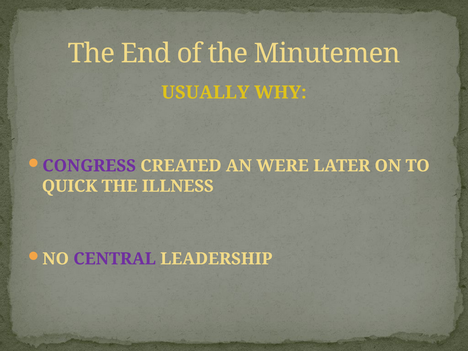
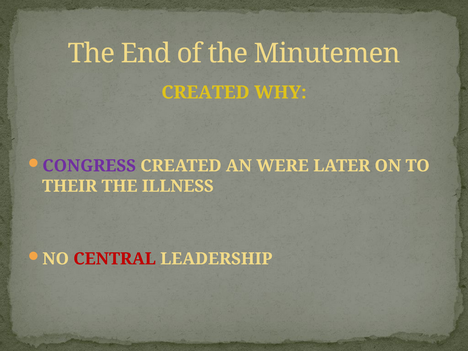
USUALLY at (205, 92): USUALLY -> CREATED
QUICK: QUICK -> THEIR
CENTRAL colour: purple -> red
